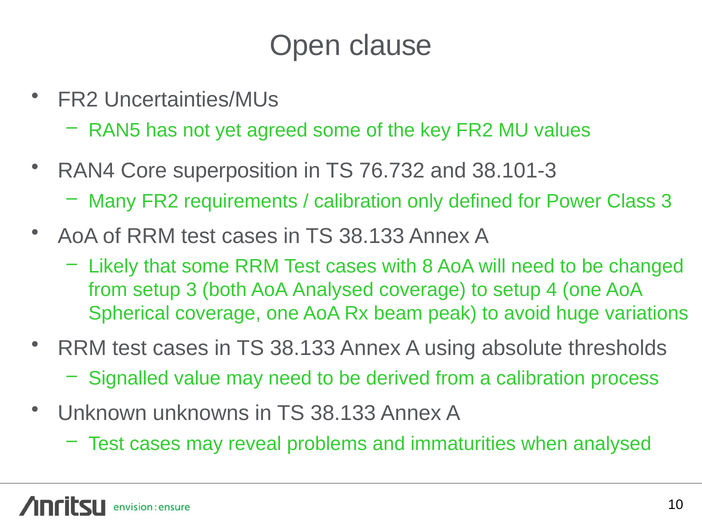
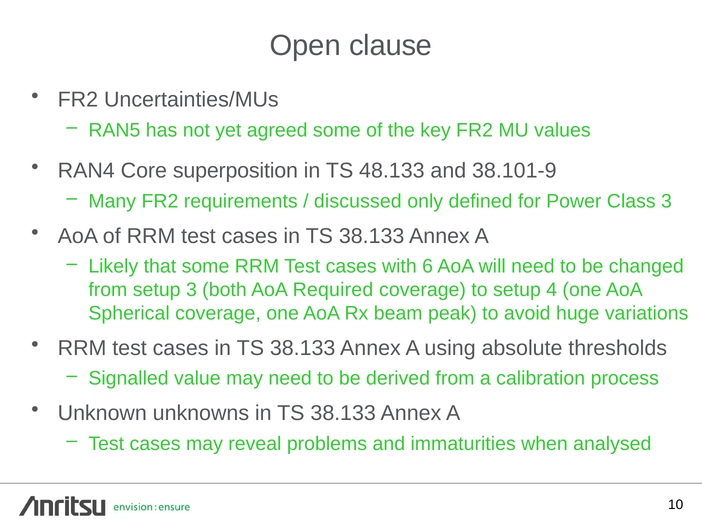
76.732: 76.732 -> 48.133
38.101-3: 38.101-3 -> 38.101-9
calibration at (358, 201): calibration -> discussed
8: 8 -> 6
AoA Analysed: Analysed -> Required
